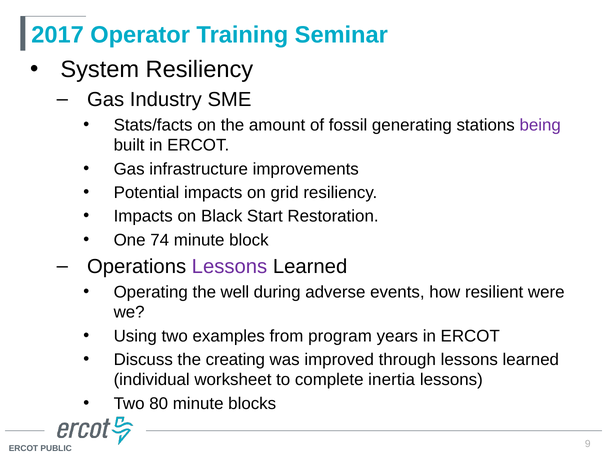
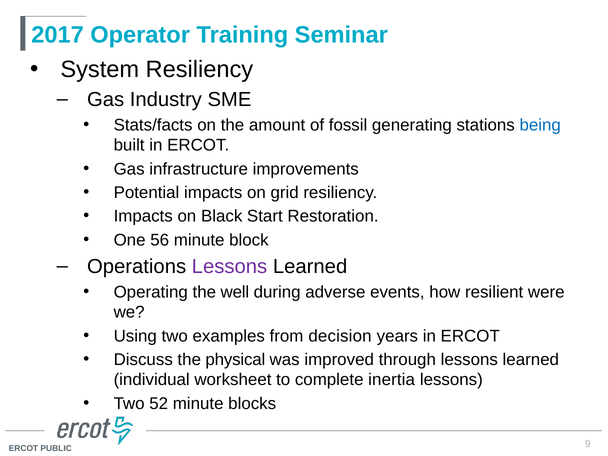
being colour: purple -> blue
74: 74 -> 56
program: program -> decision
creating: creating -> physical
80: 80 -> 52
